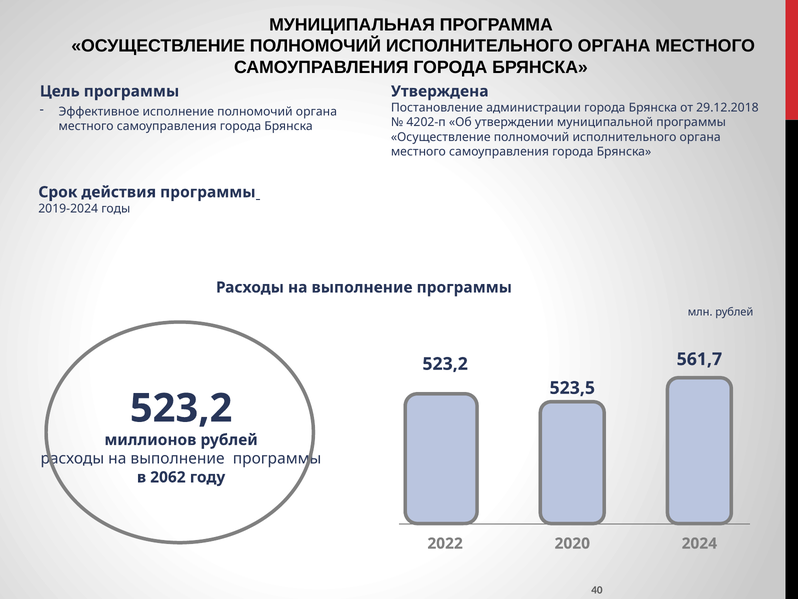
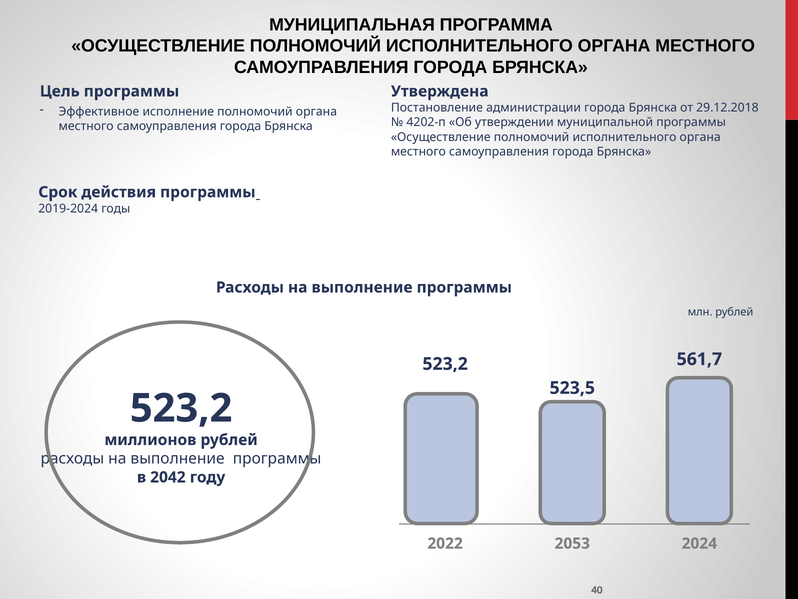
2062: 2062 -> 2042
2020: 2020 -> 2053
